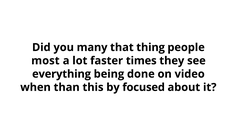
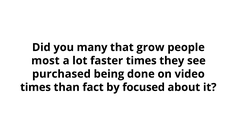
thing: thing -> grow
everything: everything -> purchased
when at (36, 87): when -> times
this: this -> fact
